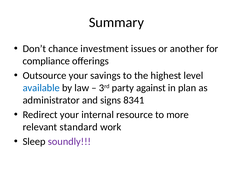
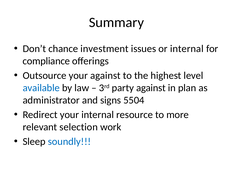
or another: another -> internal
your savings: savings -> against
8341: 8341 -> 5504
standard: standard -> selection
soundly colour: purple -> blue
